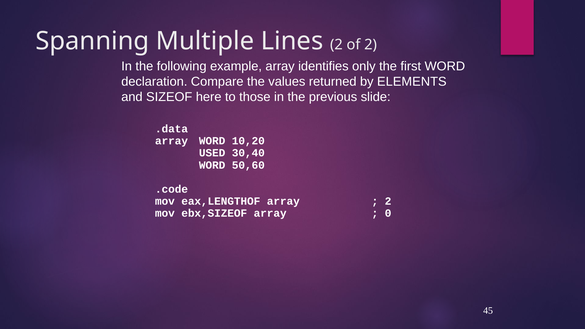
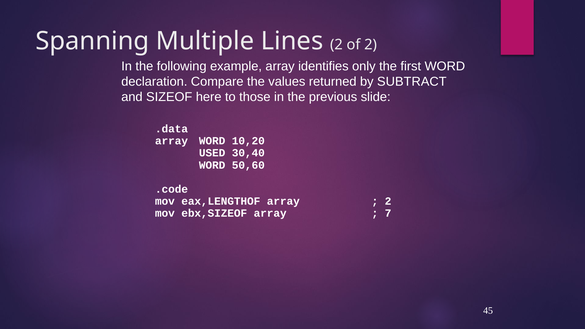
ELEMENTS: ELEMENTS -> SUBTRACT
0: 0 -> 7
